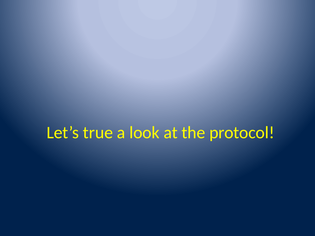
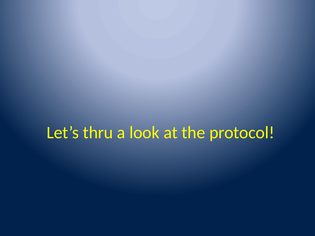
true: true -> thru
